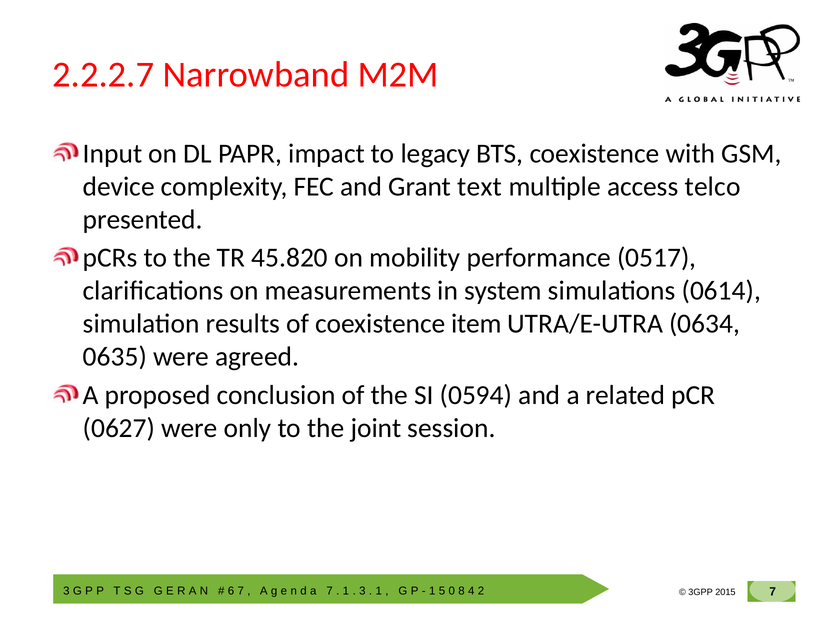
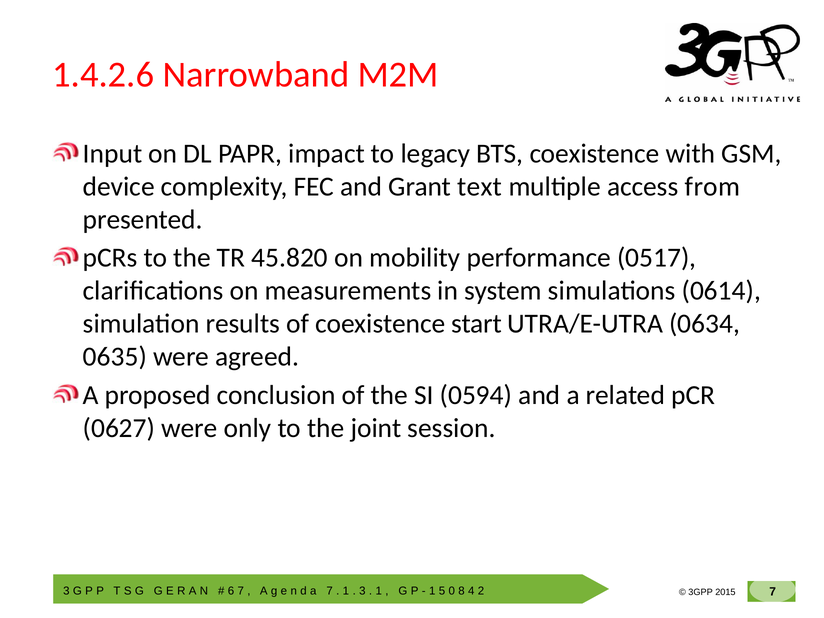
2.2.2.7: 2.2.2.7 -> 1.4.2.6
telco: telco -> from
item: item -> start
